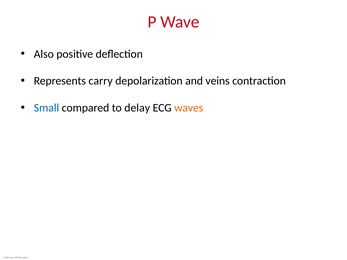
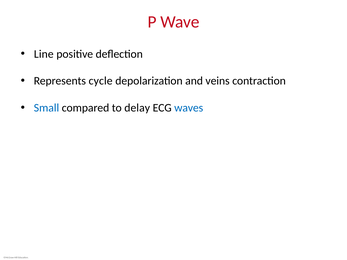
Also: Also -> Line
carry: carry -> cycle
waves colour: orange -> blue
